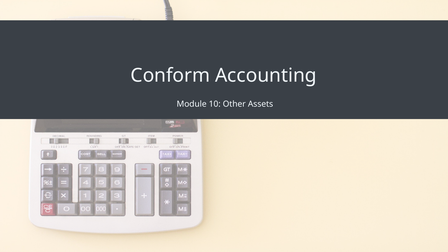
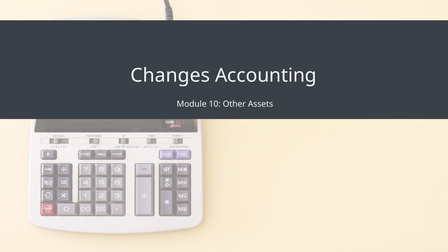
Conform: Conform -> Changes
